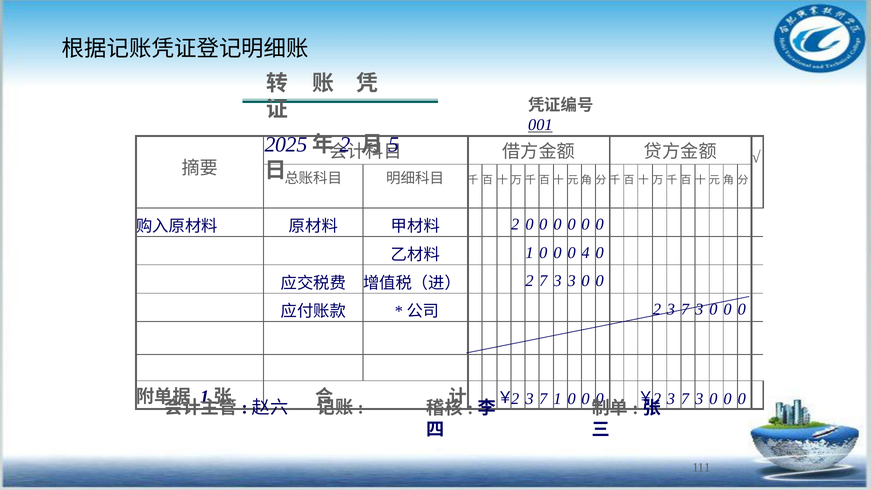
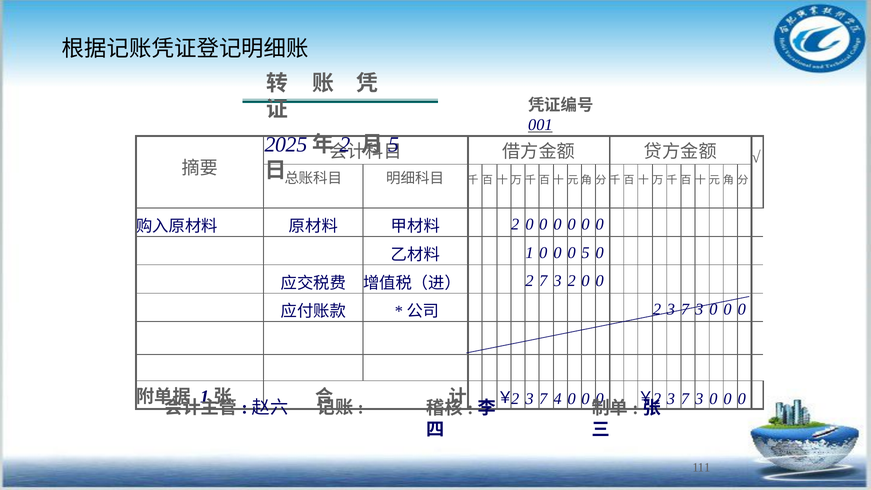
4: 4 -> 5
3 3: 3 -> 2
7 1: 1 -> 4
